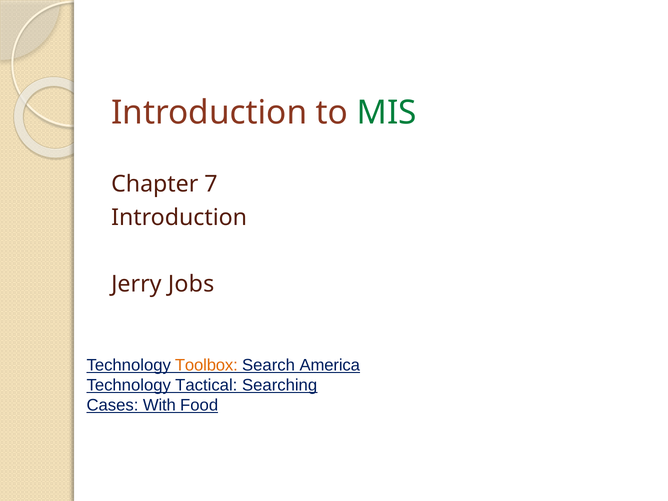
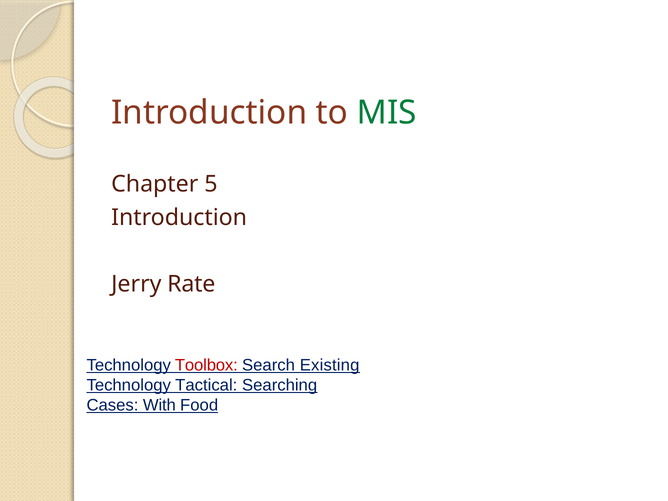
7: 7 -> 5
Jobs: Jobs -> Rate
Toolbox colour: orange -> red
America: America -> Existing
